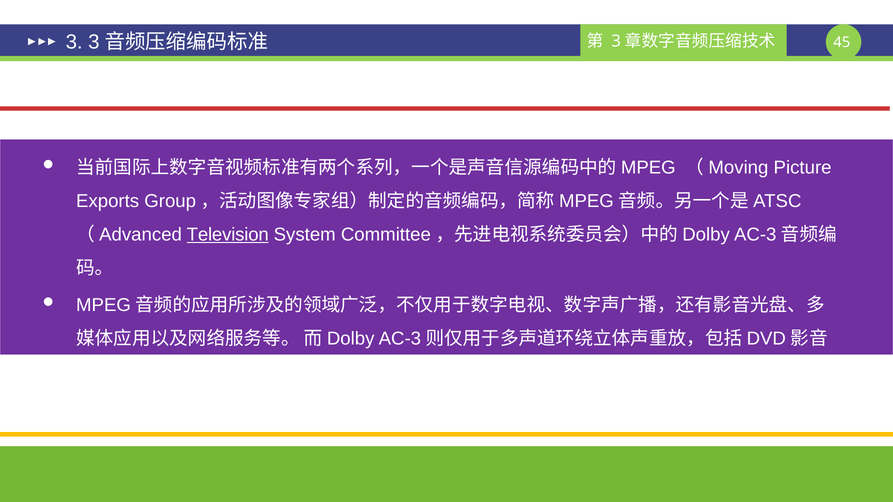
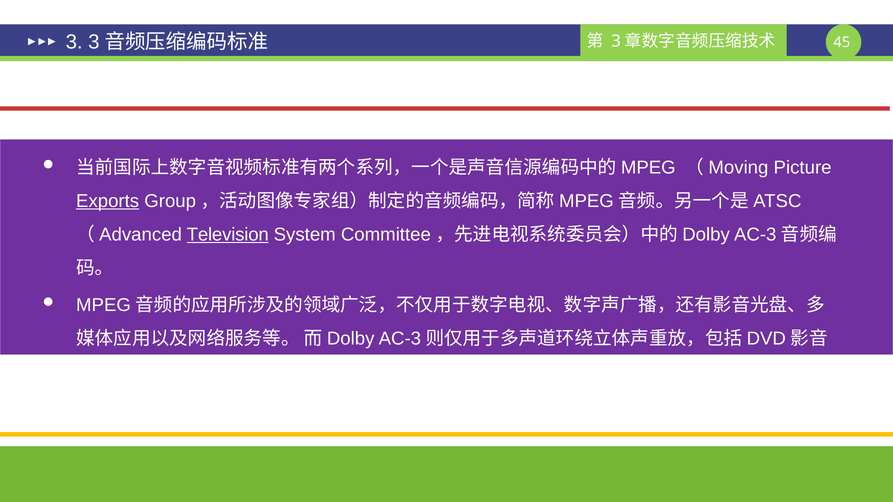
Exports underline: none -> present
